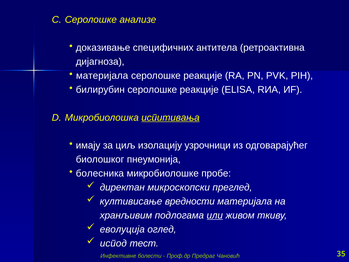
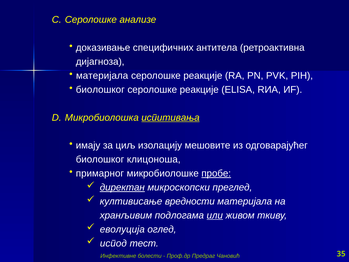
билирубин at (100, 90): билирубин -> биолошког
узрочници: узрочници -> мешовите
пнеумонија: пнеумонија -> клицоноша
болесника: болесника -> примарног
пробе underline: none -> present
директан underline: none -> present
